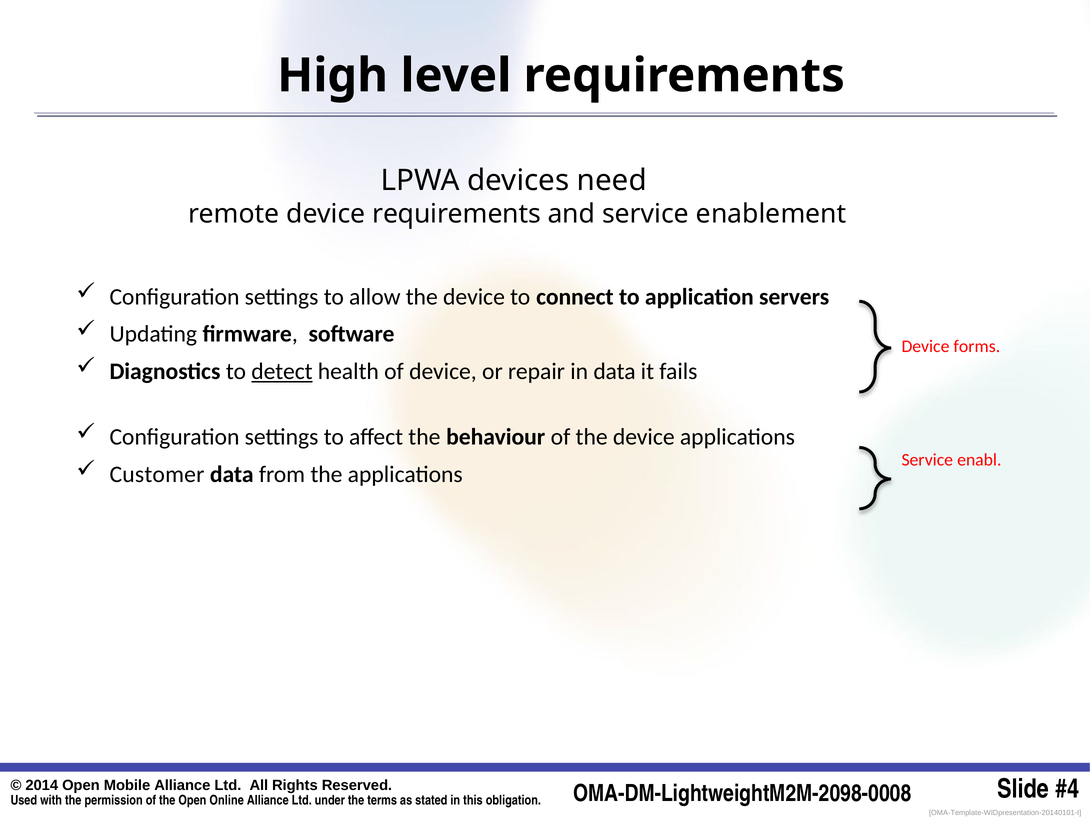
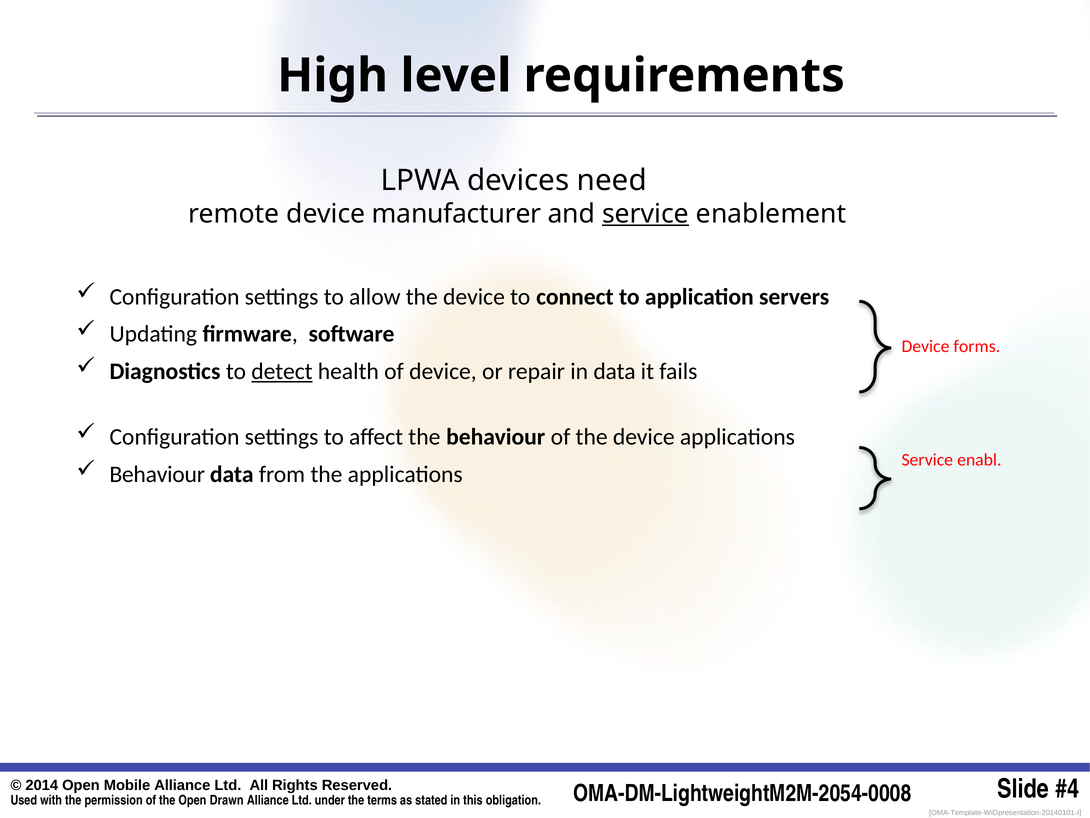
device requirements: requirements -> manufacturer
service at (646, 214) underline: none -> present
Customer at (157, 474): Customer -> Behaviour
OMA-DM-LightweightM2M-2098-0008: OMA-DM-LightweightM2M-2098-0008 -> OMA-DM-LightweightM2M-2054-0008
Online: Online -> Drawn
